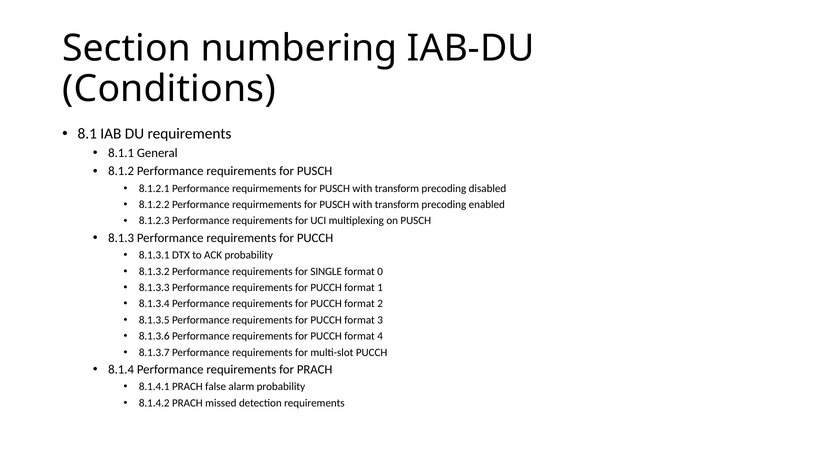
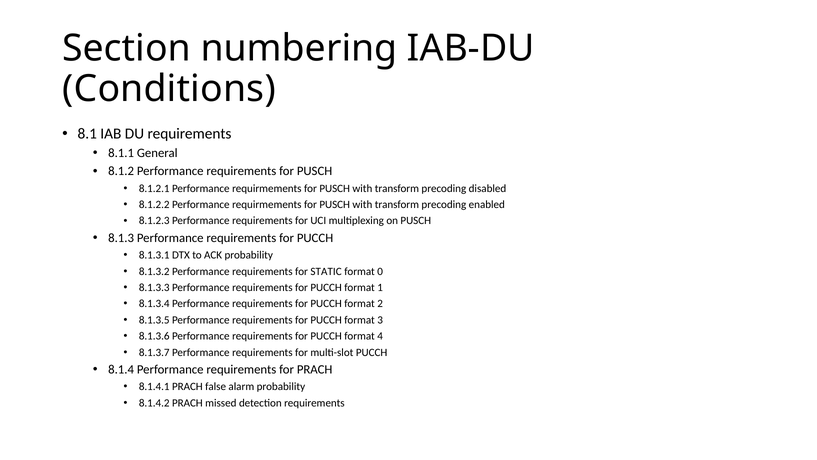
SINGLE: SINGLE -> STATIC
